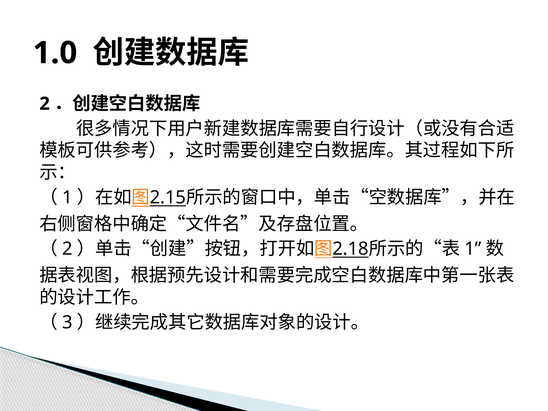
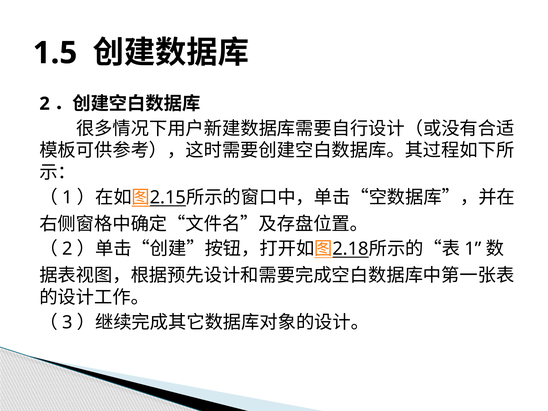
1.0: 1.0 -> 1.5
